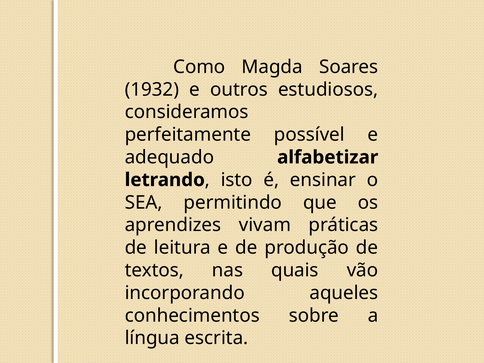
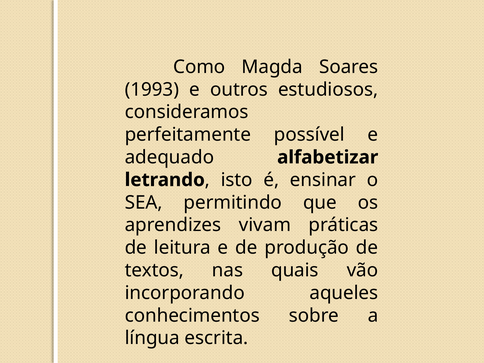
1932: 1932 -> 1993
